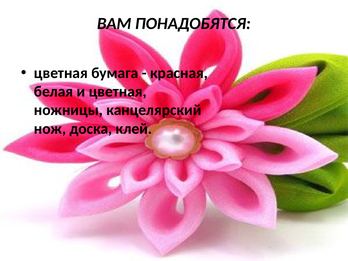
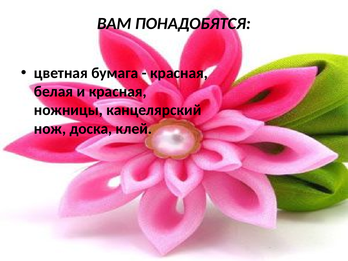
и цветная: цветная -> красная
